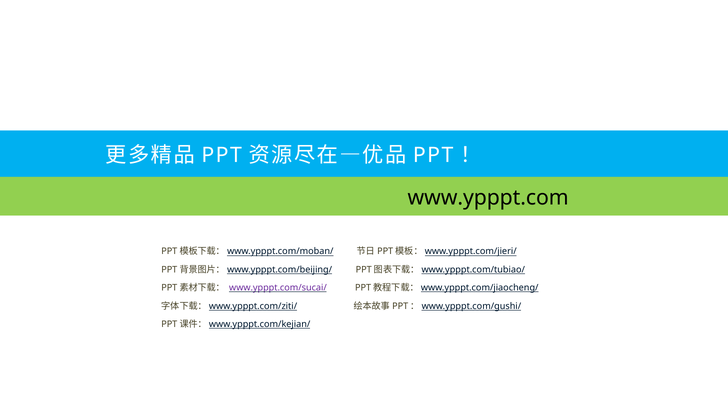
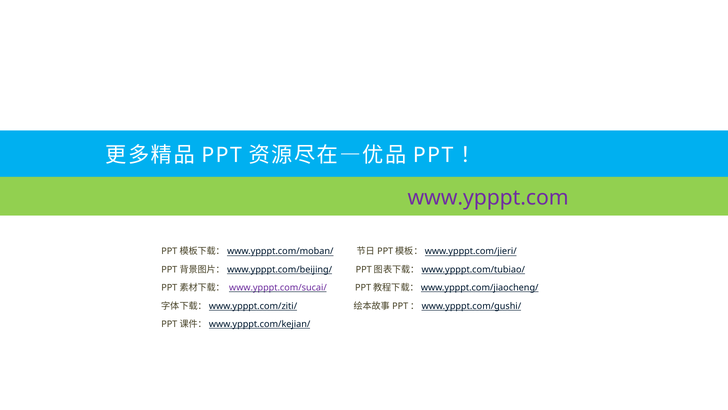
www.ypppt.com colour: black -> purple
